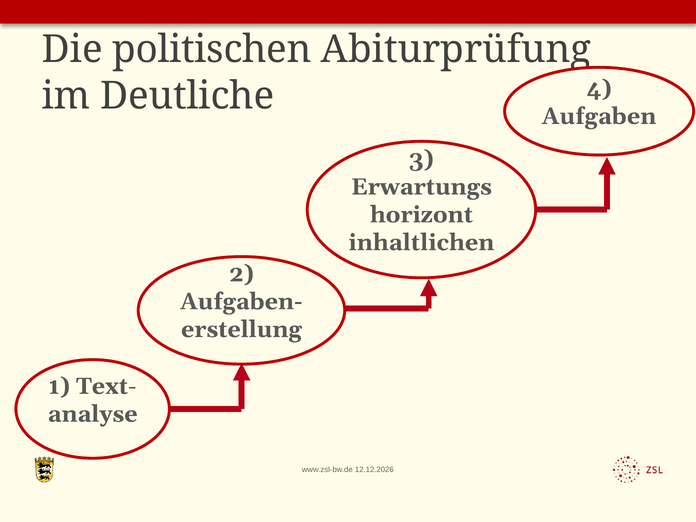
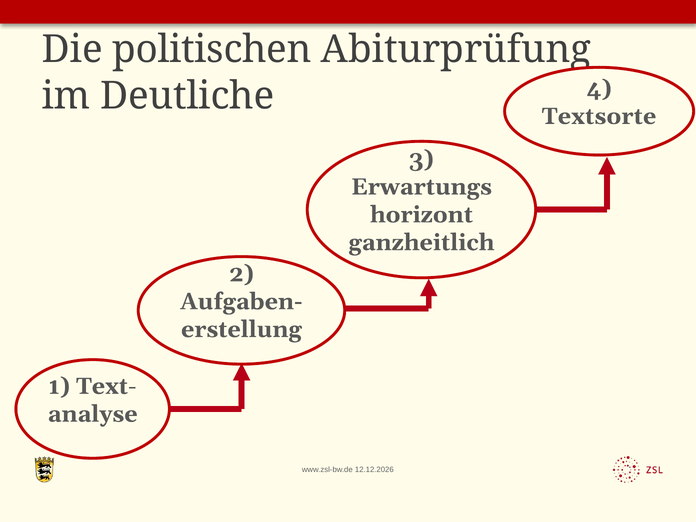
Aufgaben: Aufgaben -> Textsorte
inhaltlichen: inhaltlichen -> ganzheitlich
